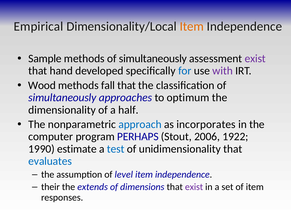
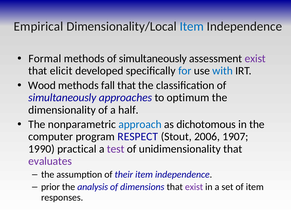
Item at (192, 26) colour: orange -> blue
Sample: Sample -> Formal
hand: hand -> elicit
with colour: purple -> blue
incorporates: incorporates -> dichotomous
PERHAPS: PERHAPS -> RESPECT
1922: 1922 -> 1907
estimate: estimate -> practical
test colour: blue -> purple
evaluates colour: blue -> purple
level: level -> their
their: their -> prior
extends: extends -> analysis
